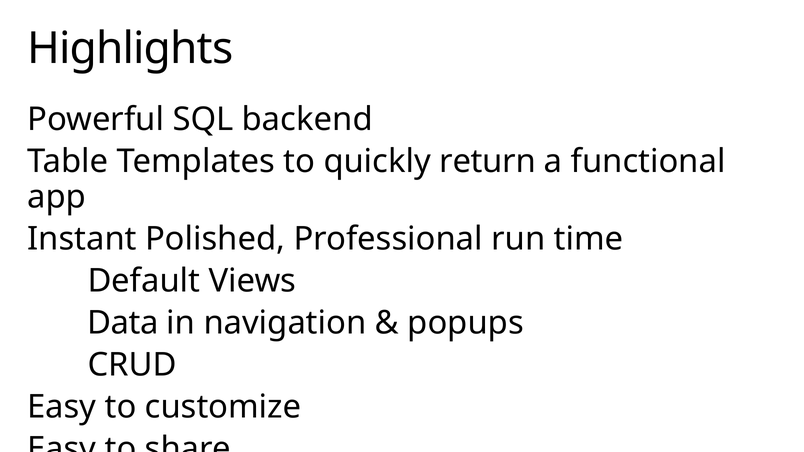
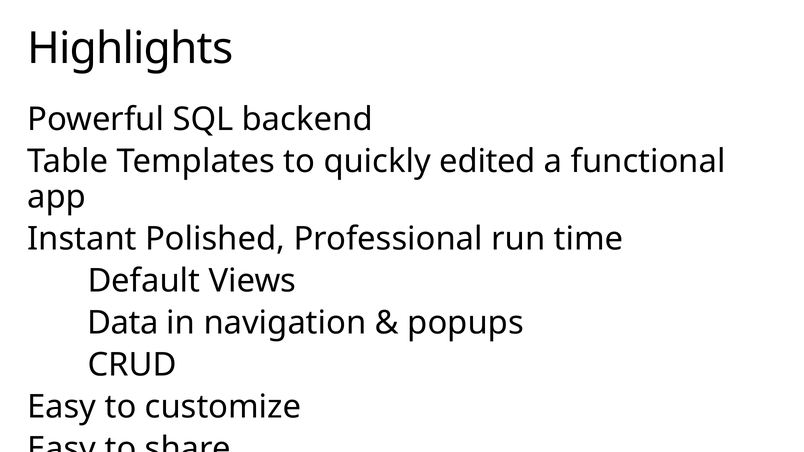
return: return -> edited
